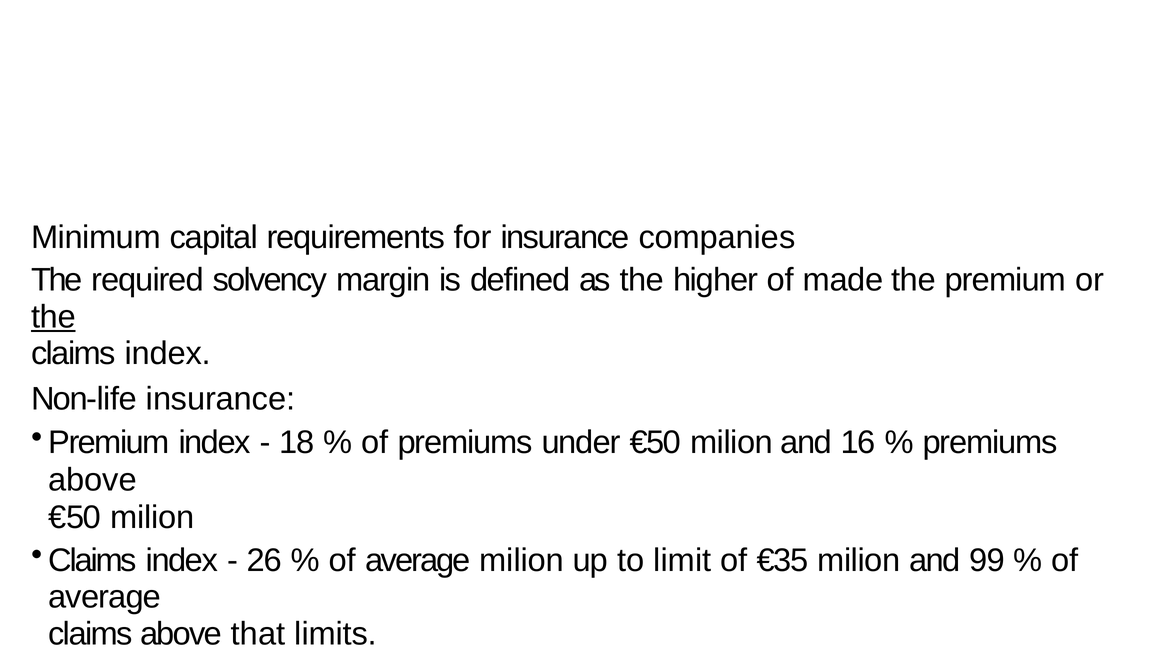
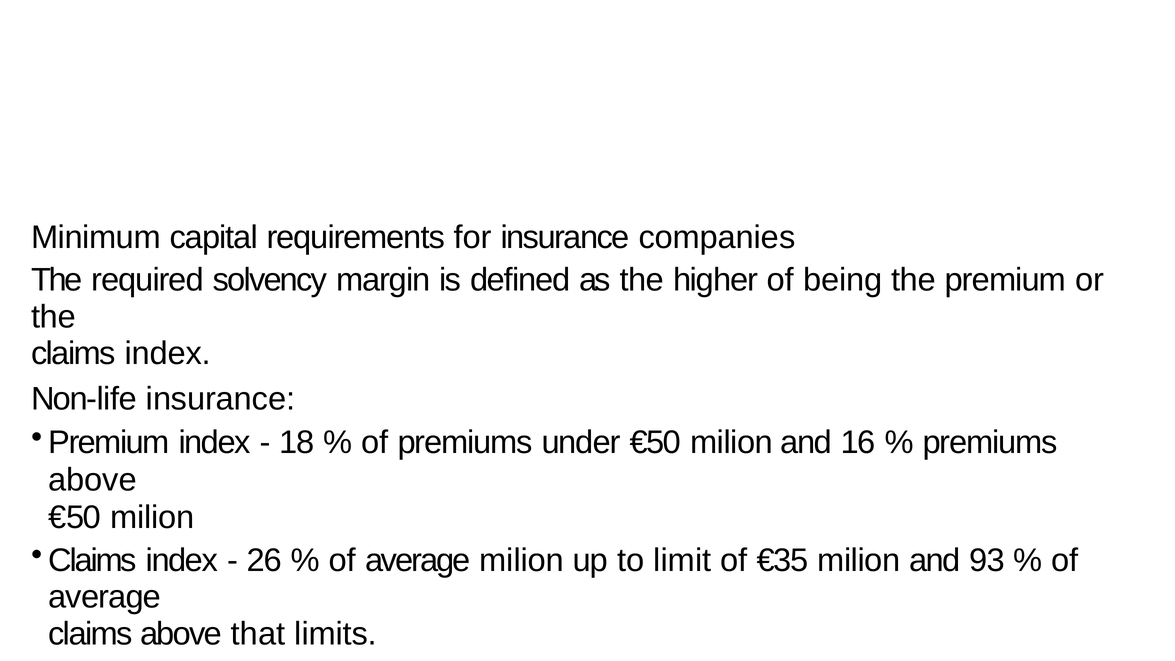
made: made -> being
the at (54, 317) underline: present -> none
99: 99 -> 93
